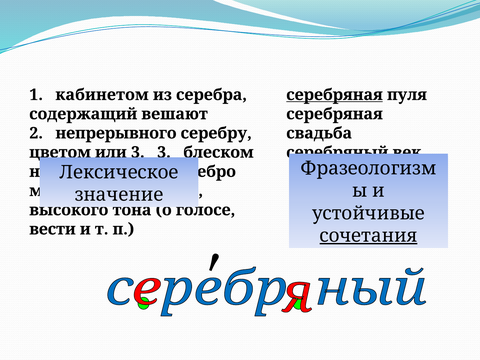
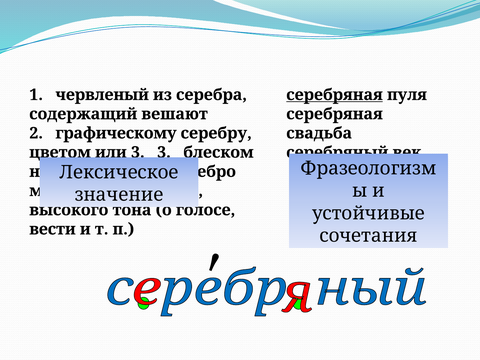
кабинетом: кабинетом -> червленый
непрерывного: непрерывного -> графическому
сочетания underline: present -> none
